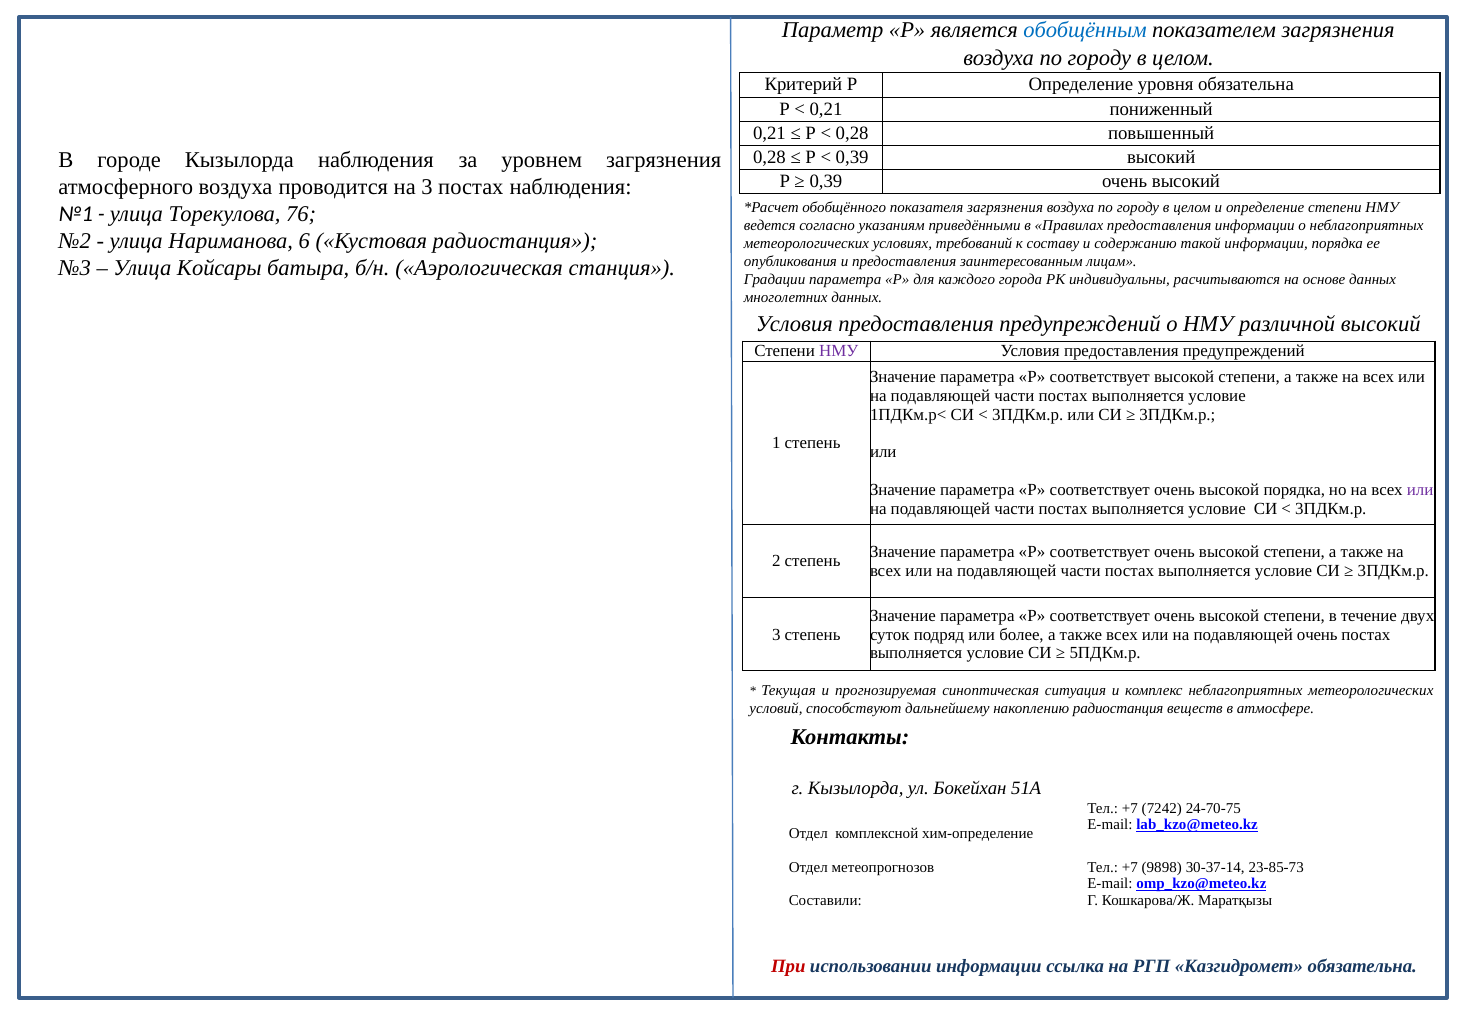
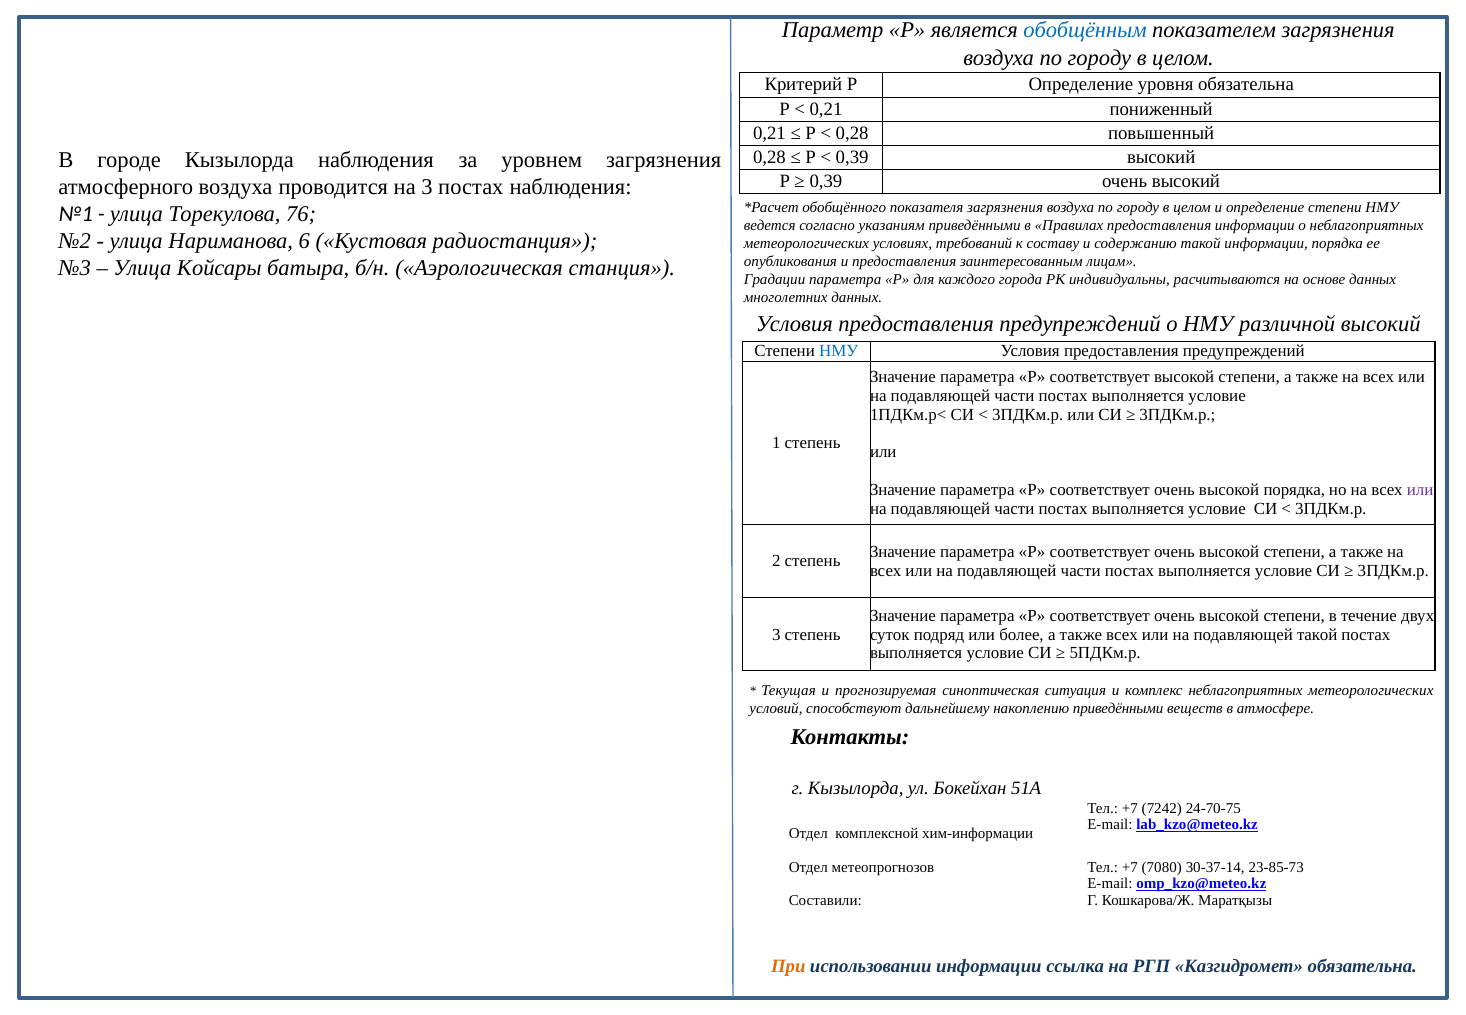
НМУ at (839, 351) colour: purple -> blue
подавляющей очень: очень -> такой
накоплению радиостанция: радиостанция -> приведёнными
хим-определение: хим-определение -> хим-информации
9898: 9898 -> 7080
При colour: red -> orange
